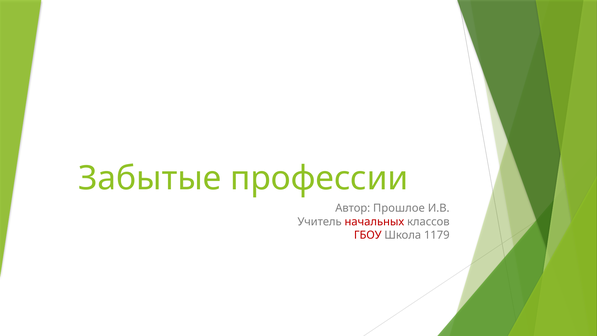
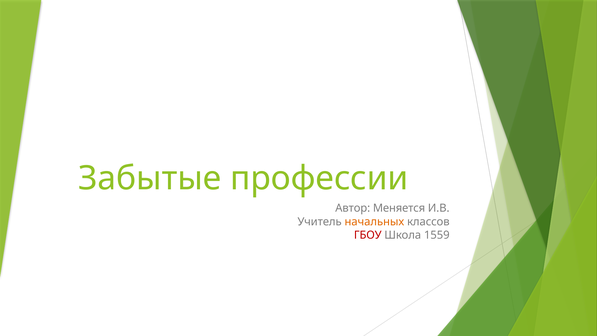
Прошлое: Прошлое -> Меняется
начальных colour: red -> orange
1179: 1179 -> 1559
